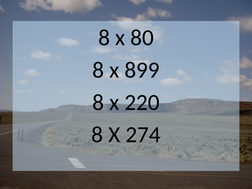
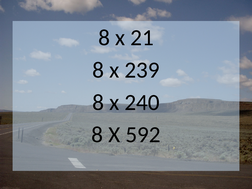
80: 80 -> 21
899: 899 -> 239
220: 220 -> 240
274: 274 -> 592
